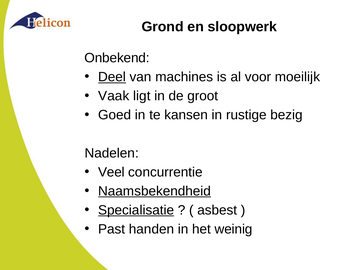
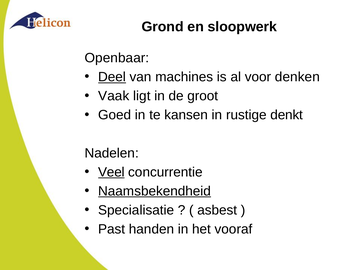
Onbekend: Onbekend -> Openbaar
moeilijk: moeilijk -> denken
bezig: bezig -> denkt
Veel underline: none -> present
Specialisatie underline: present -> none
weinig: weinig -> vooraf
